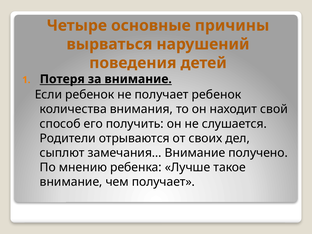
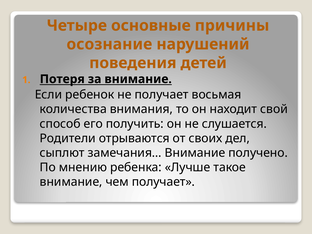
вырваться: вырваться -> осознание
получает ребенок: ребенок -> восьмая
